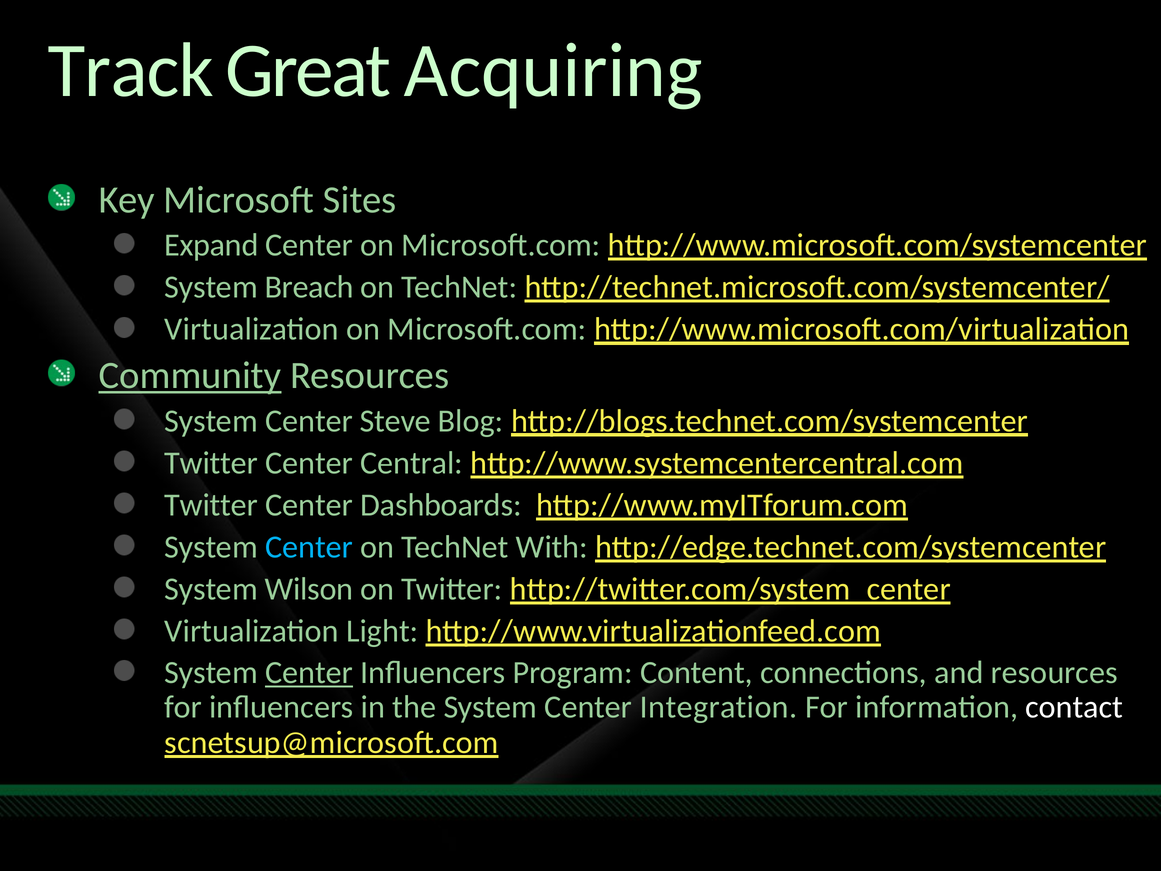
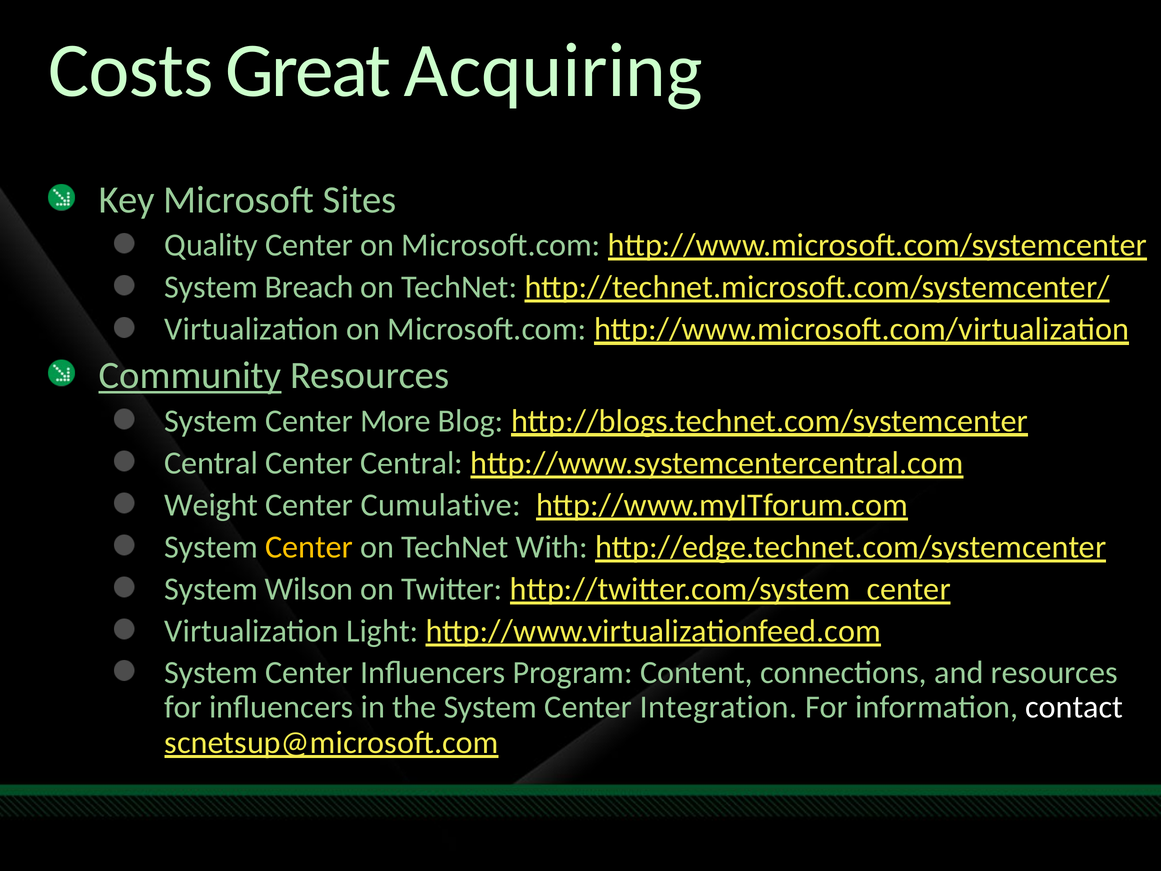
Track: Track -> Costs
Expand: Expand -> Quality
Steve: Steve -> More
Twitter at (211, 463): Twitter -> Central
Twitter at (211, 505): Twitter -> Weight
Dashboards: Dashboards -> Cumulative
Center at (309, 547) colour: light blue -> yellow
Center at (309, 672) underline: present -> none
